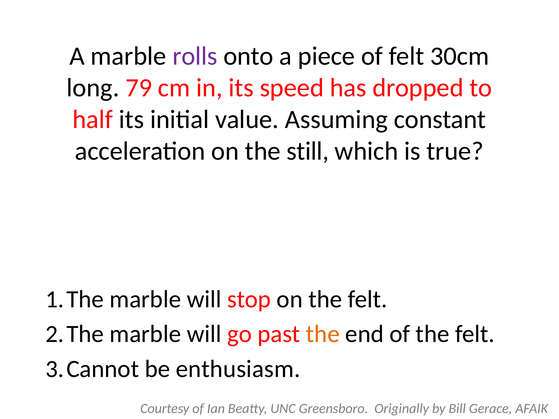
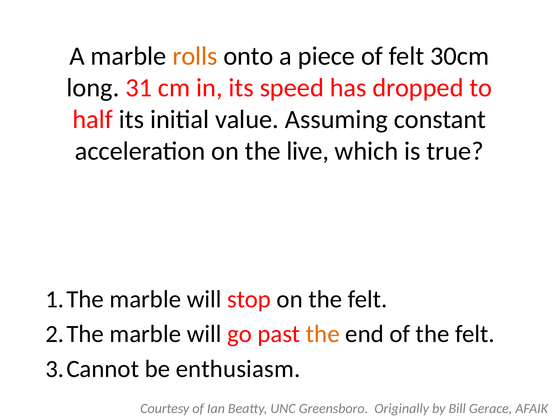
rolls colour: purple -> orange
79: 79 -> 31
still: still -> live
